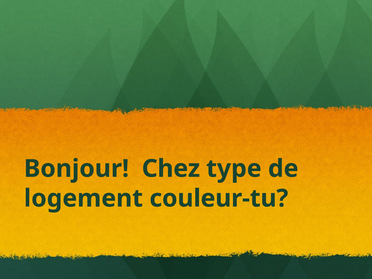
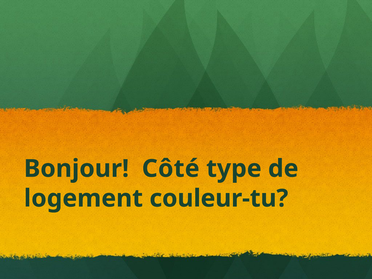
Chez: Chez -> Côté
